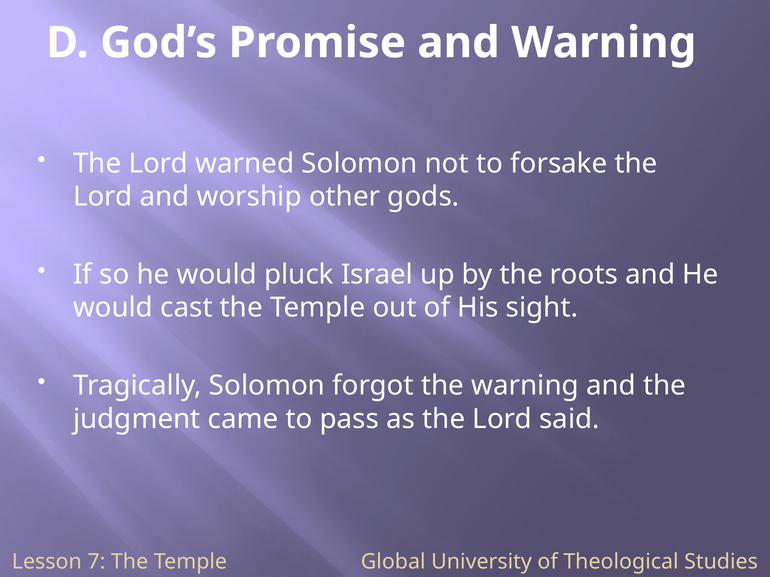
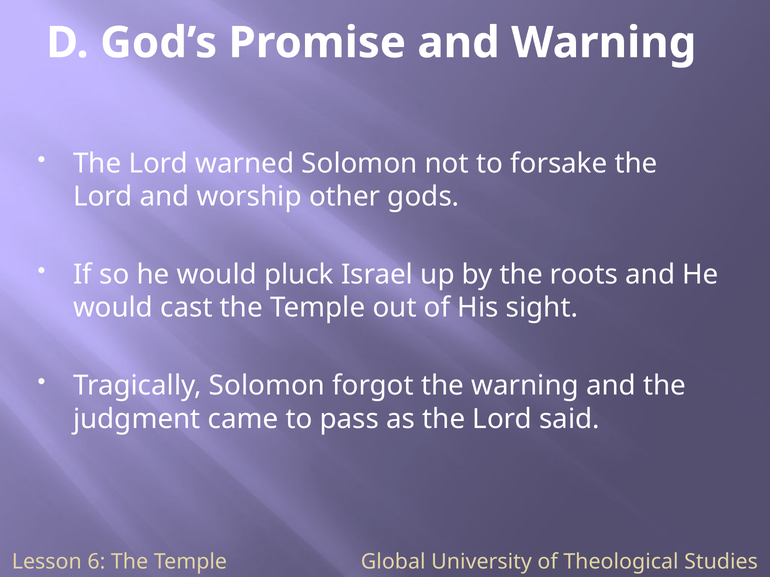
7: 7 -> 6
